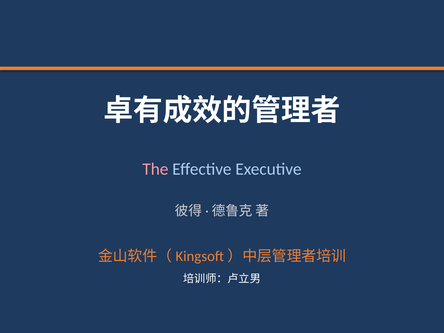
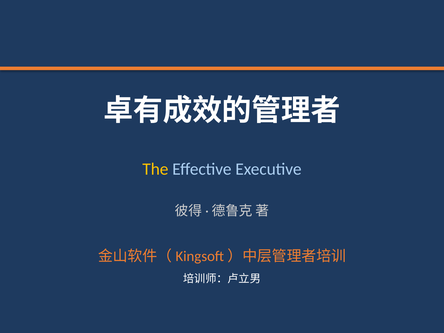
The colour: pink -> yellow
